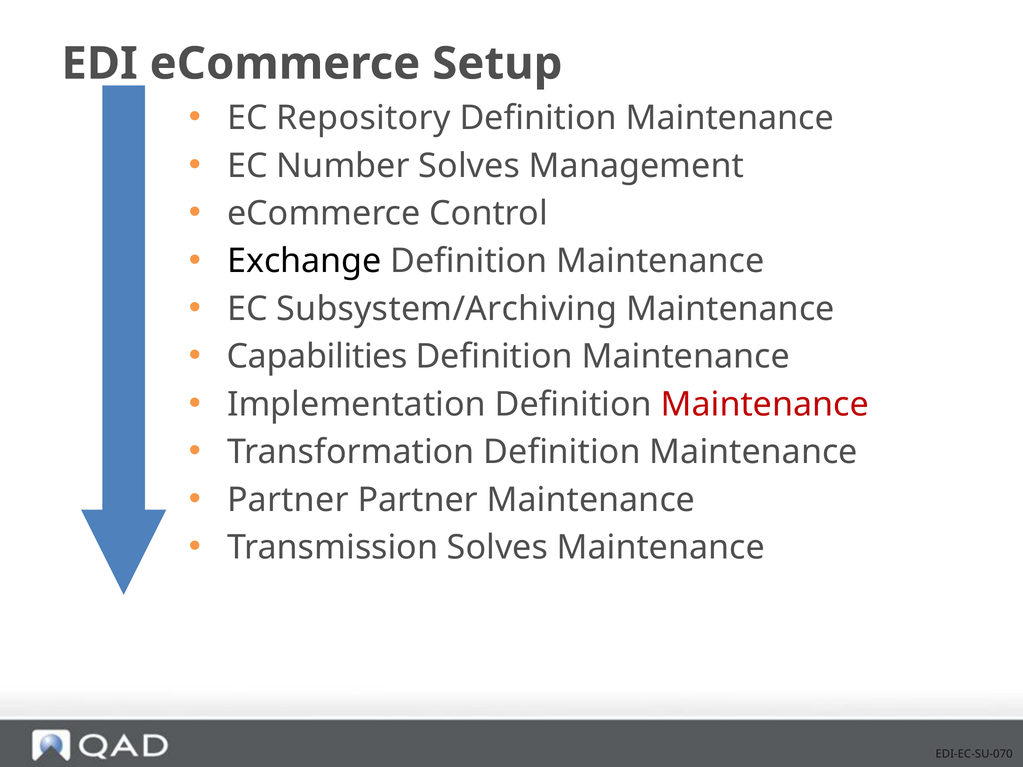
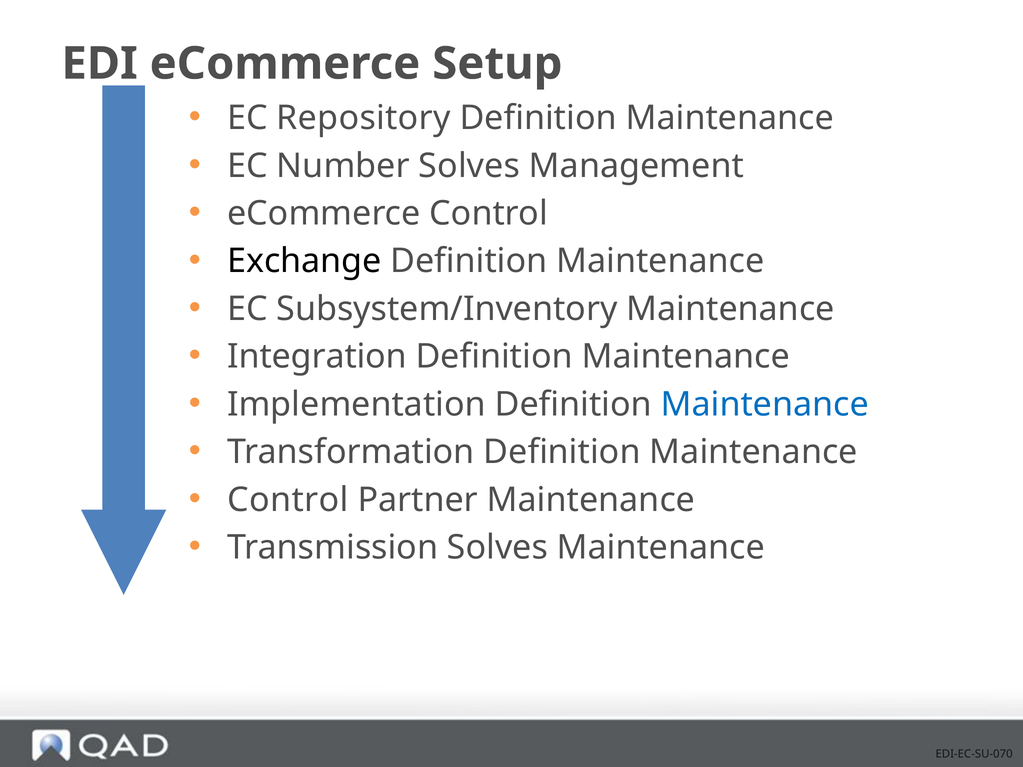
Subsystem/Archiving: Subsystem/Archiving -> Subsystem/Inventory
Capabilities: Capabilities -> Integration
Maintenance at (765, 404) colour: red -> blue
Partner at (288, 500): Partner -> Control
